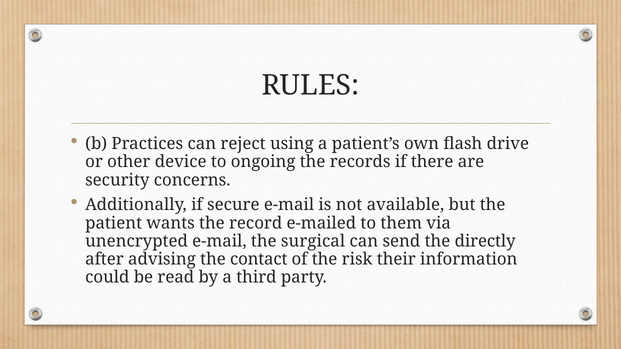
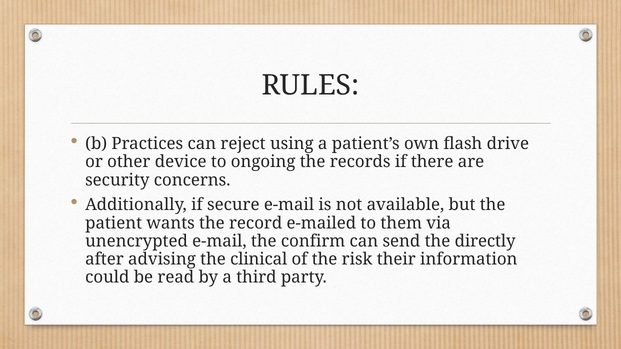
surgical: surgical -> confirm
contact: contact -> clinical
